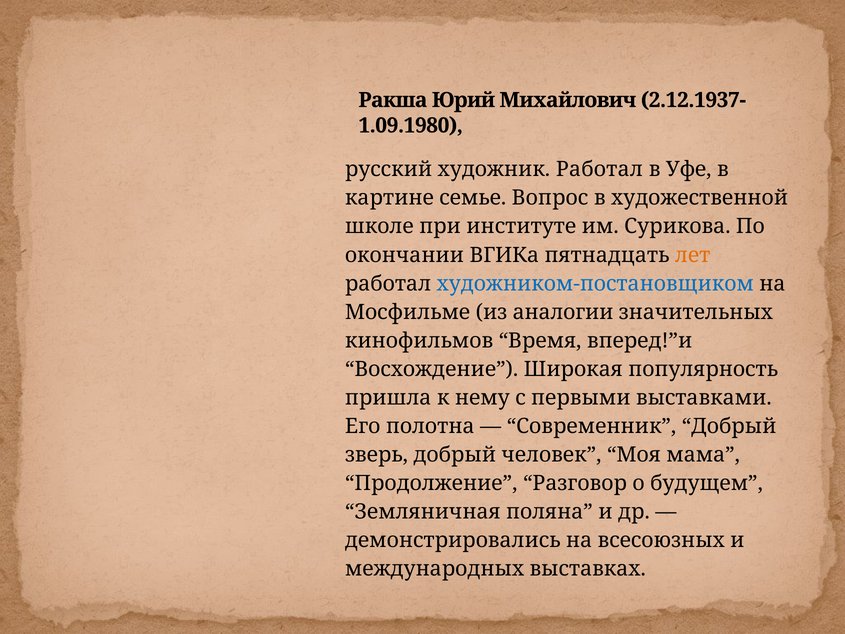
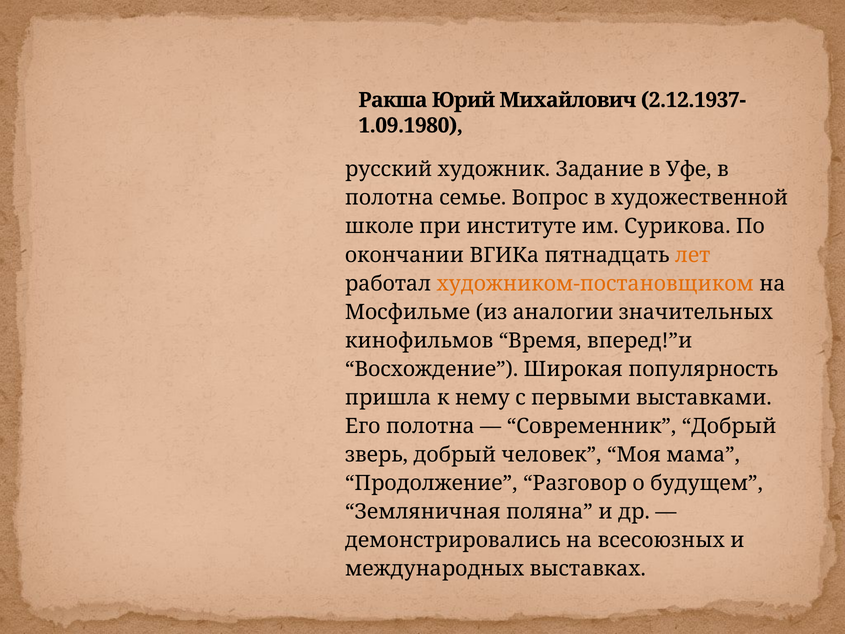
художник Работал: Работал -> Задание
картине at (389, 198): картине -> полотна
художником-постановщиком colour: blue -> orange
